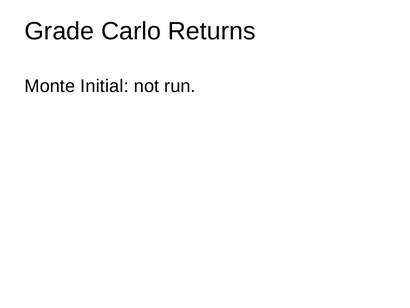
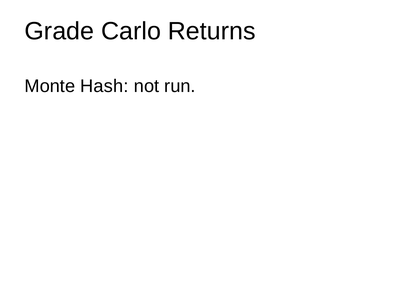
Initial: Initial -> Hash
